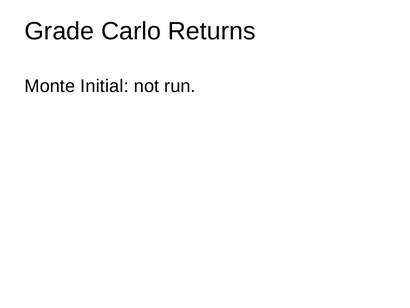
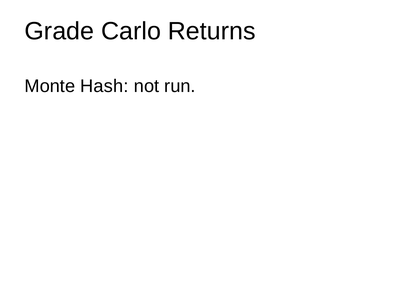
Initial: Initial -> Hash
